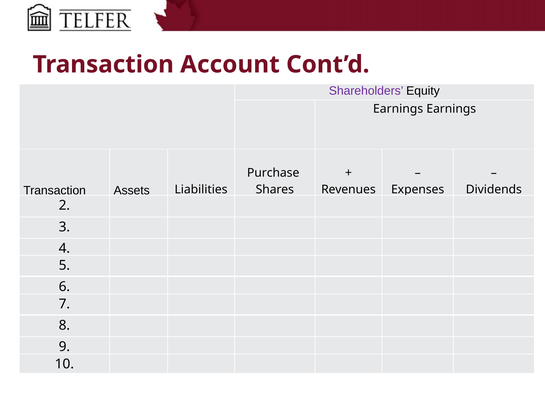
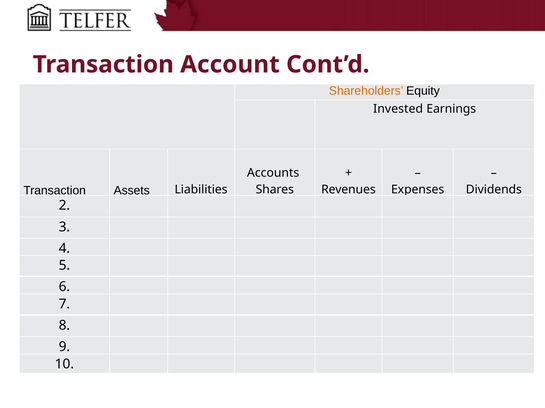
Shareholders colour: purple -> orange
Earnings at (398, 109): Earnings -> Invested
Purchase: Purchase -> Accounts
